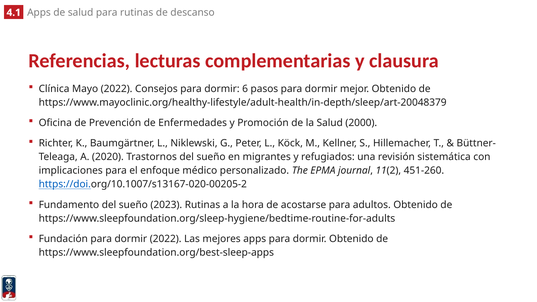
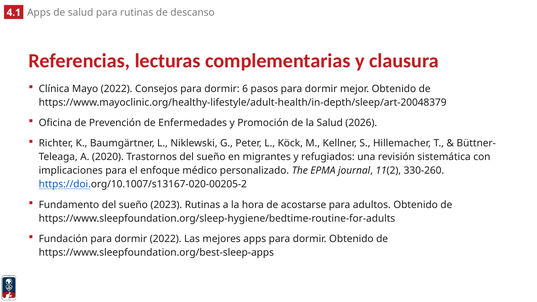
2000: 2000 -> 2026
451-260: 451-260 -> 330-260
